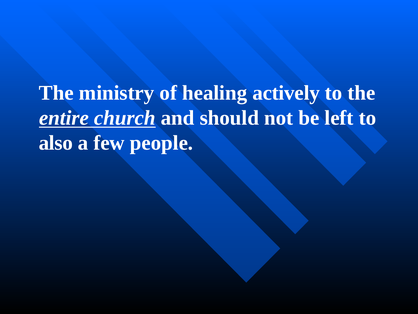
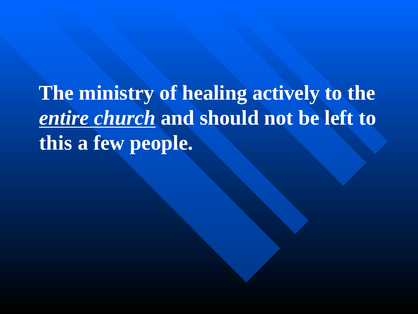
also: also -> this
